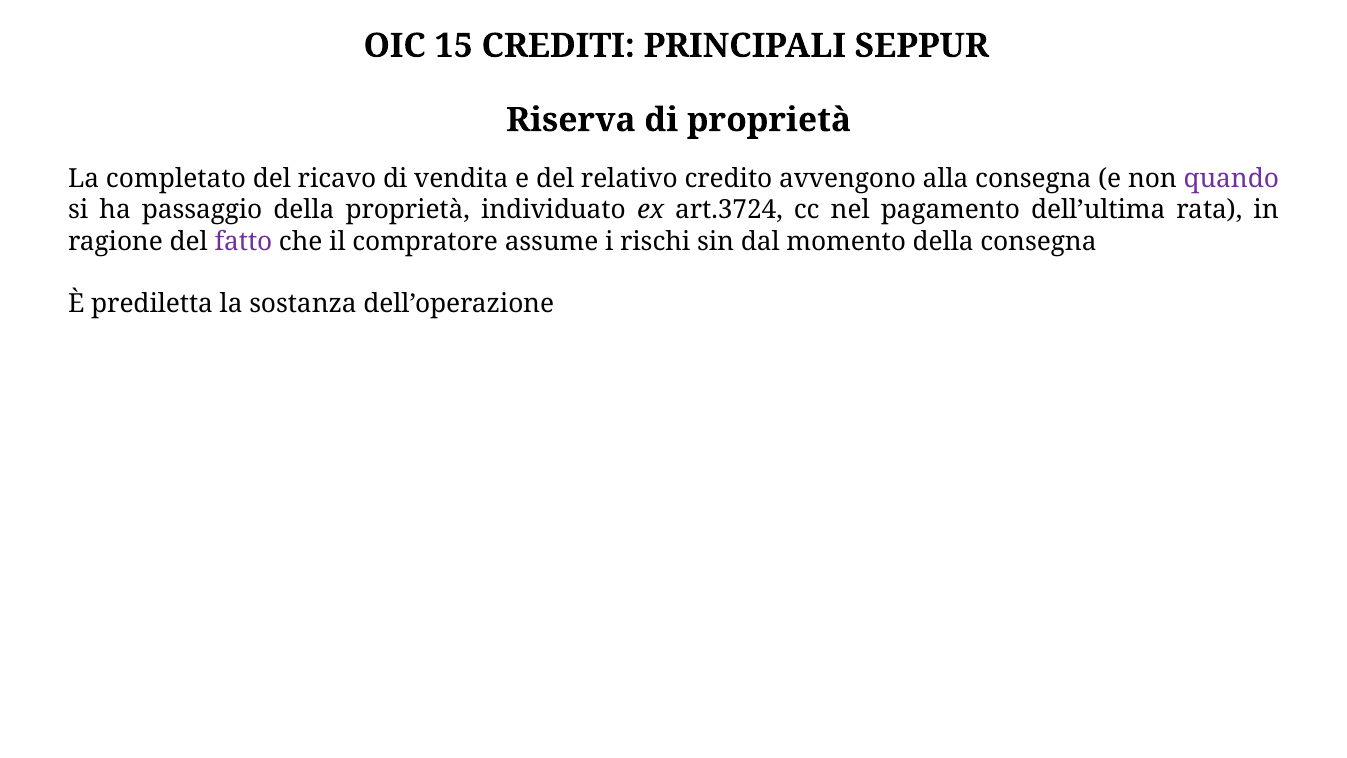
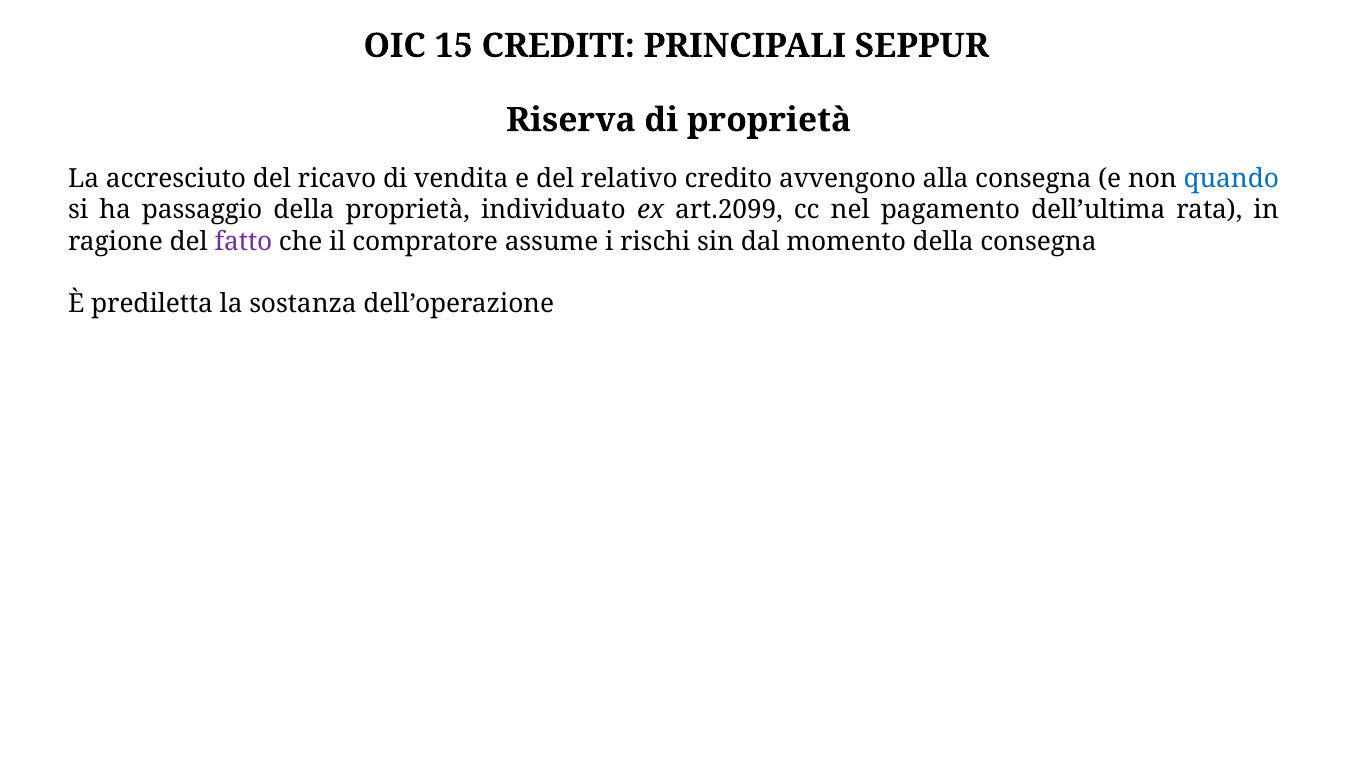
completato: completato -> accresciuto
quando colour: purple -> blue
art.3724: art.3724 -> art.2099
